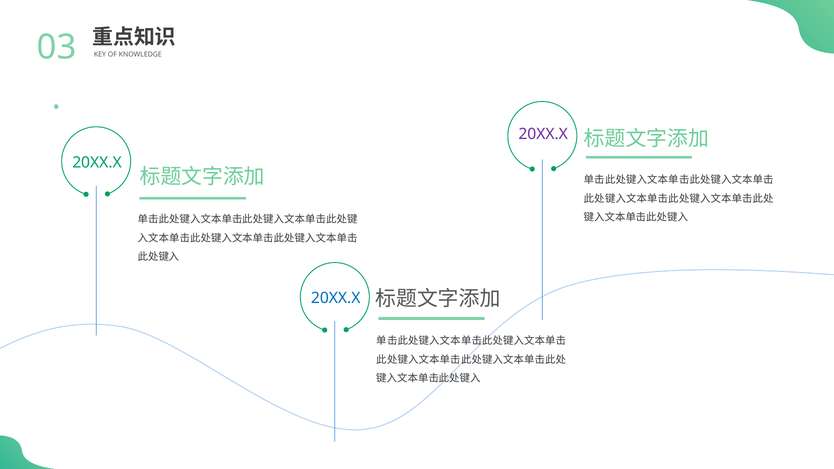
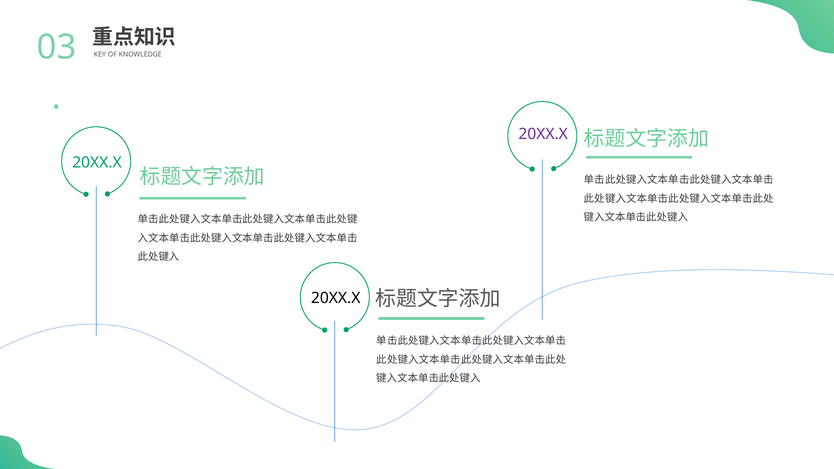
20XX.X at (336, 298) colour: blue -> black
